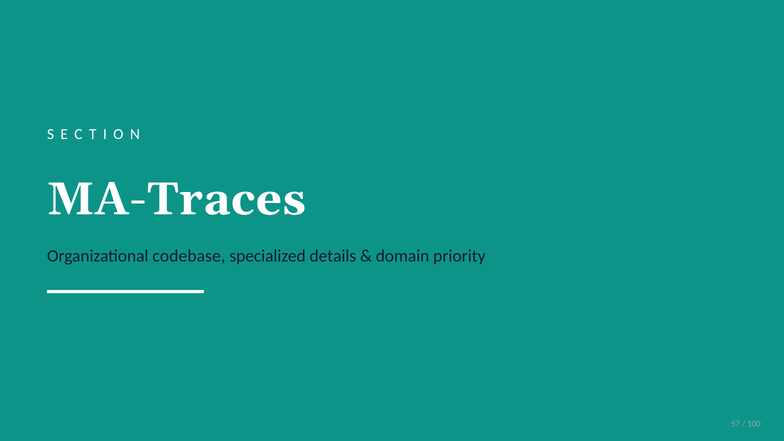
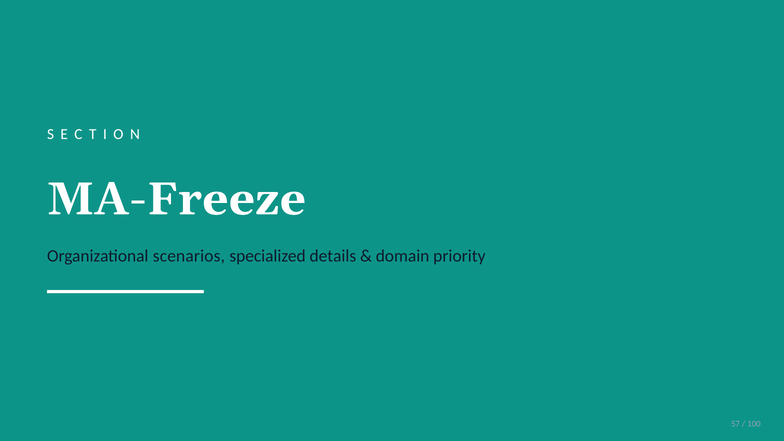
MA-Traces: MA-Traces -> MA-Freeze
codebase: codebase -> scenarios
